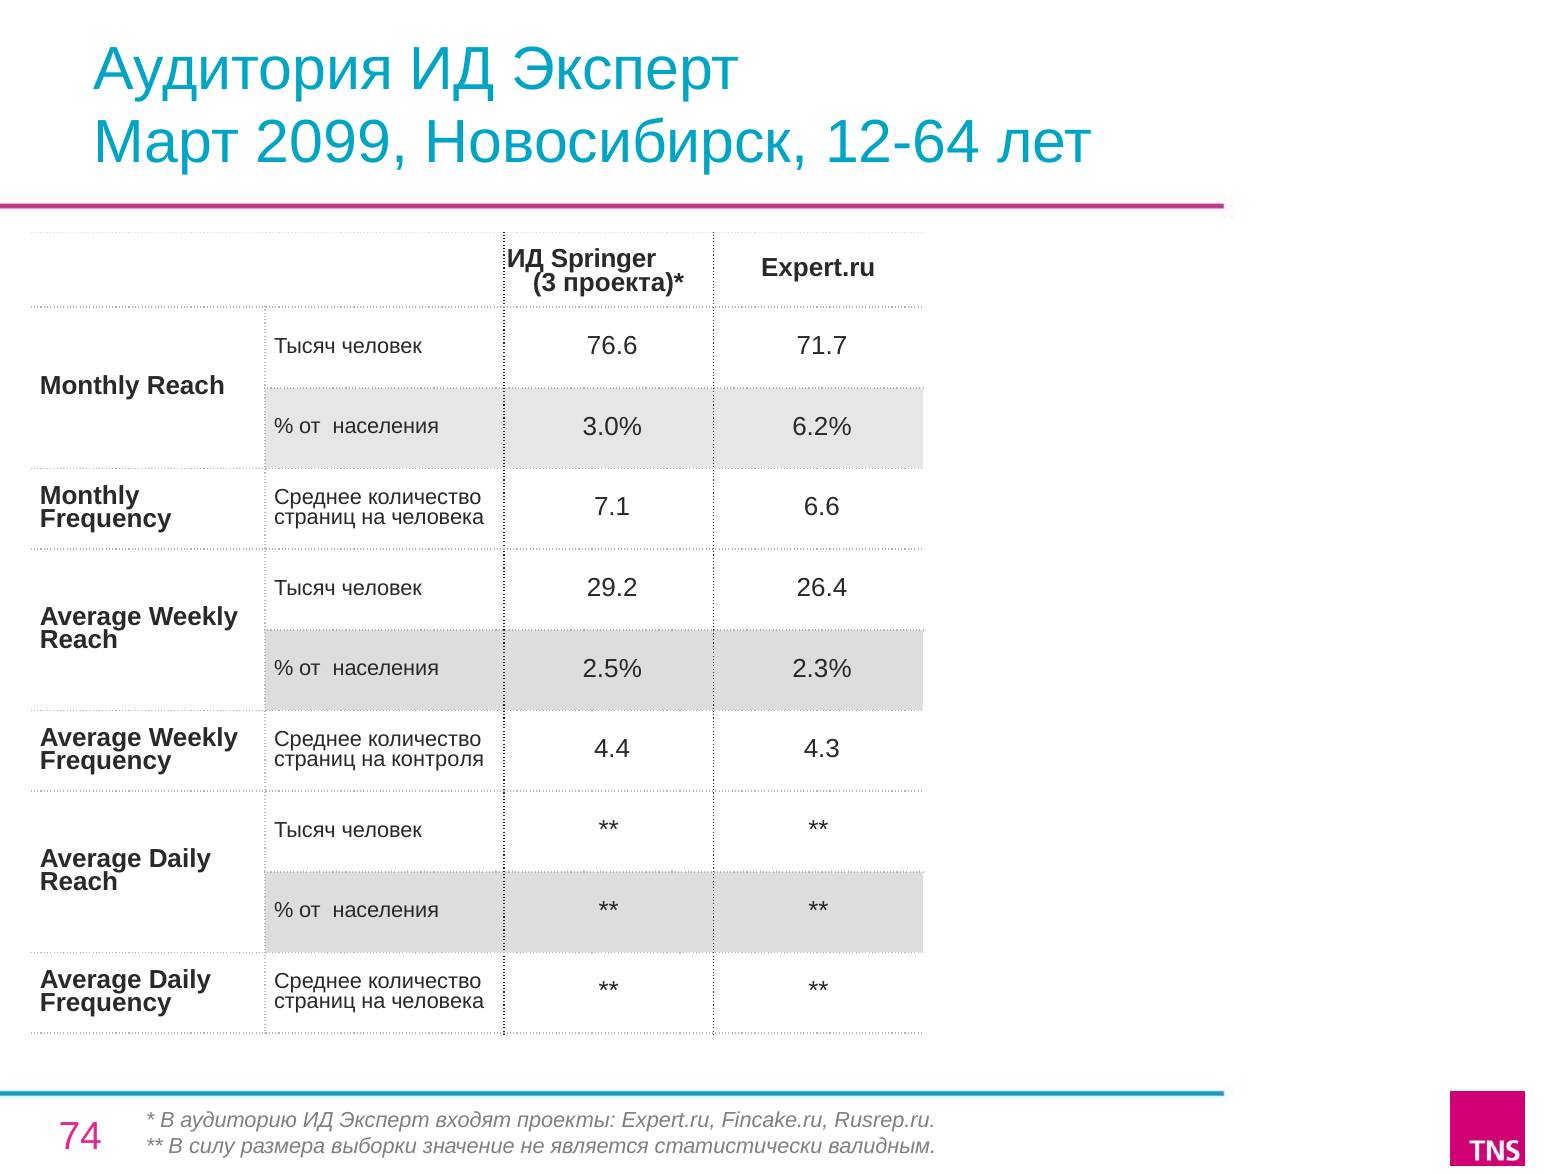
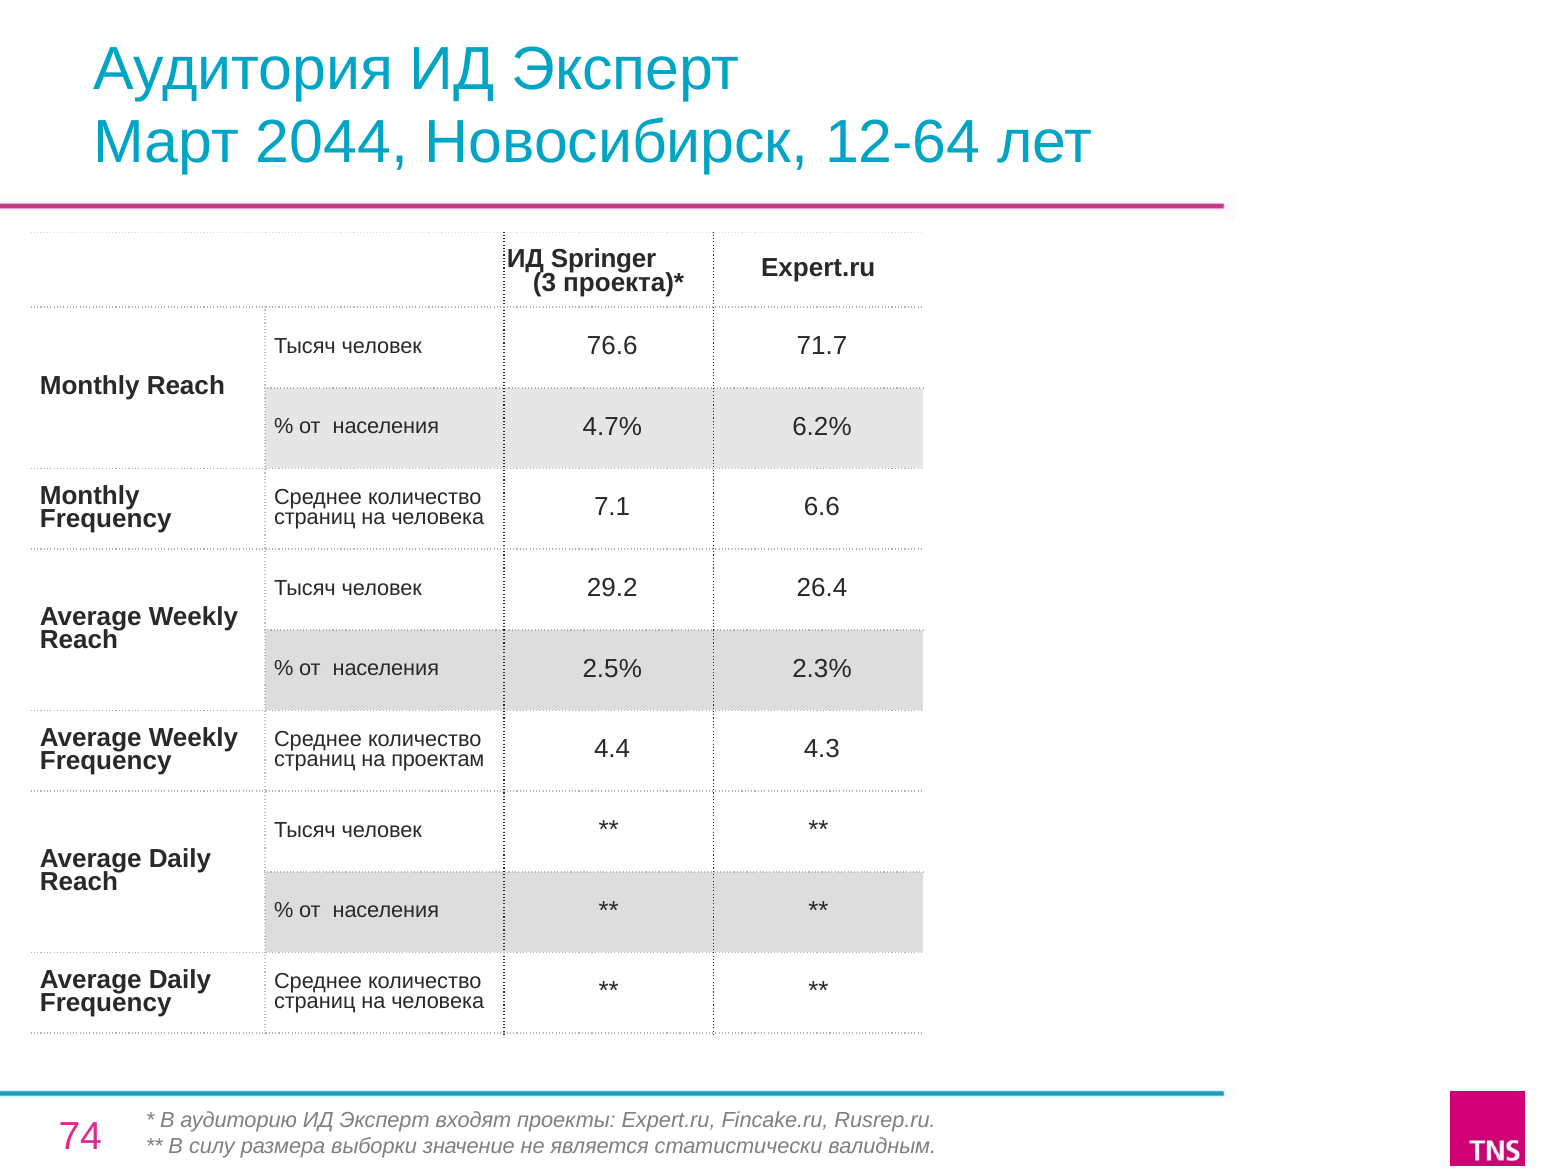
2099: 2099 -> 2044
3.0%: 3.0% -> 4.7%
контроля: контроля -> проектам
